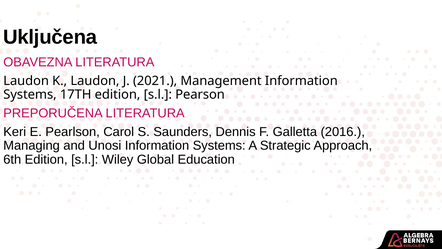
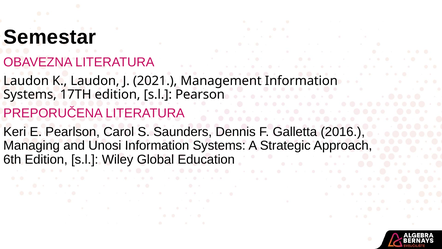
Uključena: Uključena -> Semestar
